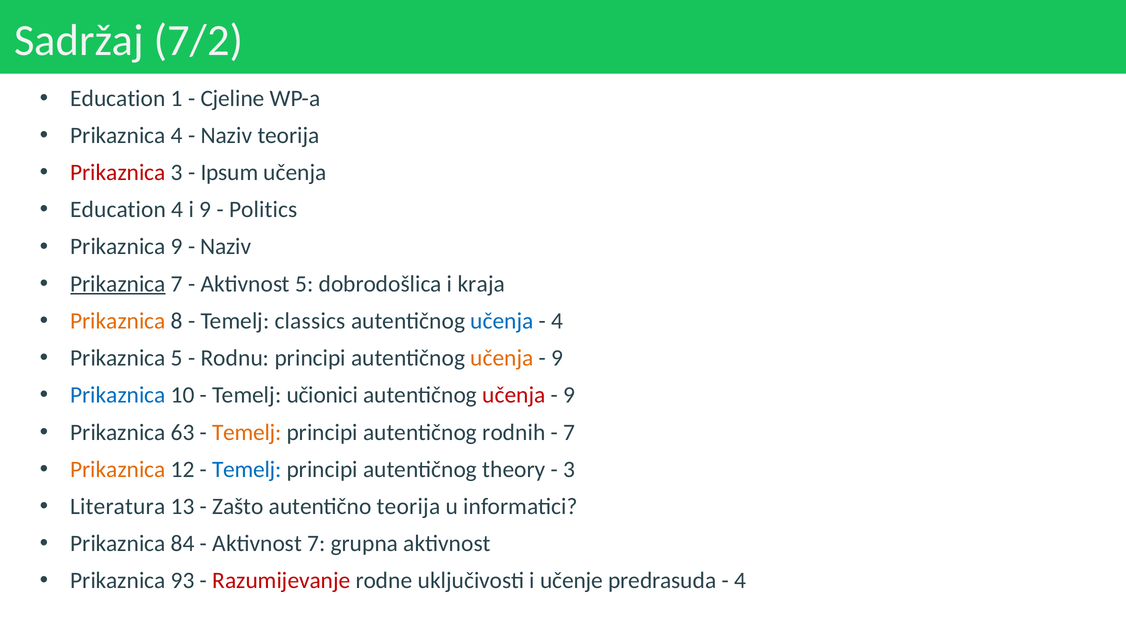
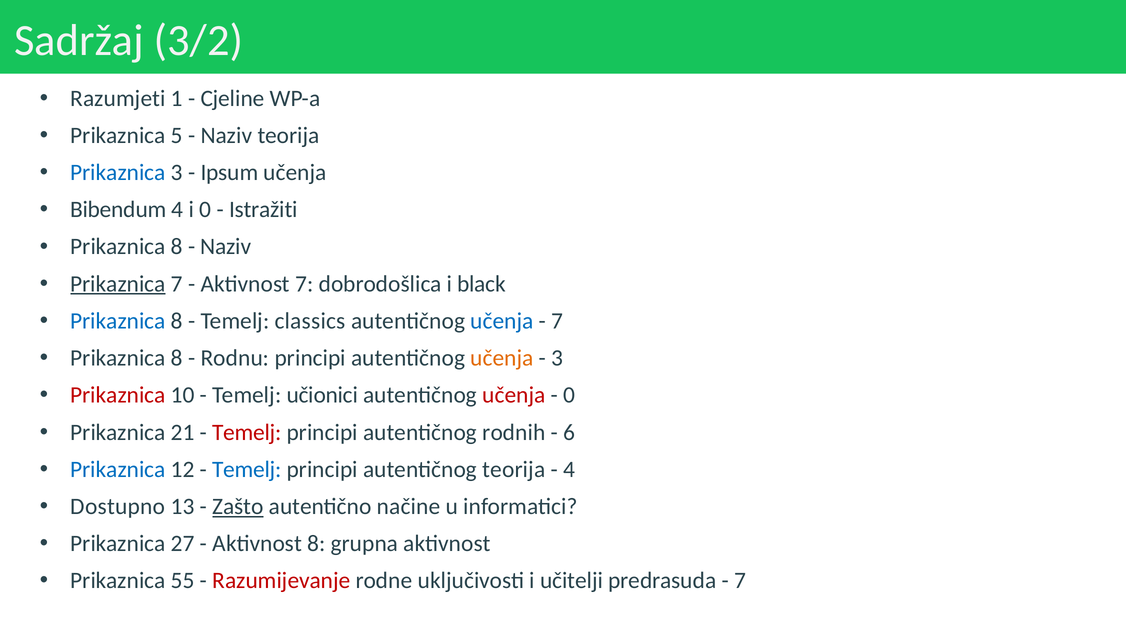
7/2: 7/2 -> 3/2
Education at (118, 98): Education -> Razumjeti
Prikaznica 4: 4 -> 5
Prikaznica at (118, 172) colour: red -> blue
Education at (118, 209): Education -> Bibendum
i 9: 9 -> 0
Politics: Politics -> Istražiti
9 at (177, 246): 9 -> 8
Aktivnost 5: 5 -> 7
kraja: kraja -> black
Prikaznica at (118, 321) colour: orange -> blue
4 at (557, 321): 4 -> 7
5 at (177, 358): 5 -> 8
9 at (557, 358): 9 -> 3
Prikaznica at (118, 395) colour: blue -> red
9 at (569, 395): 9 -> 0
63: 63 -> 21
Temelj at (247, 432) colour: orange -> red
7 at (569, 432): 7 -> 6
Prikaznica at (118, 469) colour: orange -> blue
autentičnog theory: theory -> teorija
3 at (569, 469): 3 -> 4
Literatura: Literatura -> Dostupno
Zašto underline: none -> present
autentično teorija: teorija -> načine
84: 84 -> 27
Aktivnost 7: 7 -> 8
93: 93 -> 55
učenje: učenje -> učitelji
4 at (740, 580): 4 -> 7
